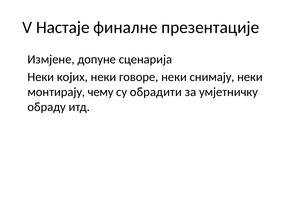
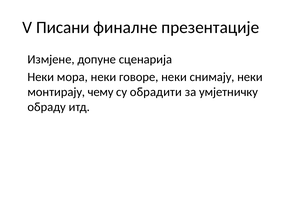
Настаје: Настаје -> Писани
којих: којих -> мора
